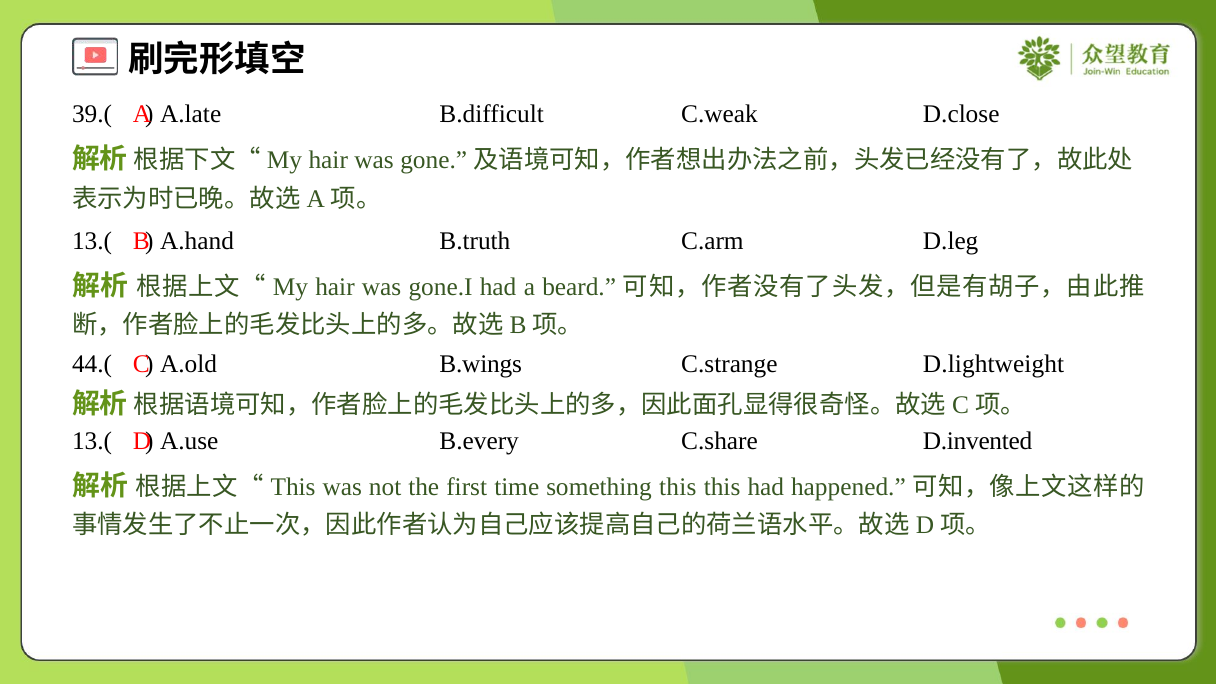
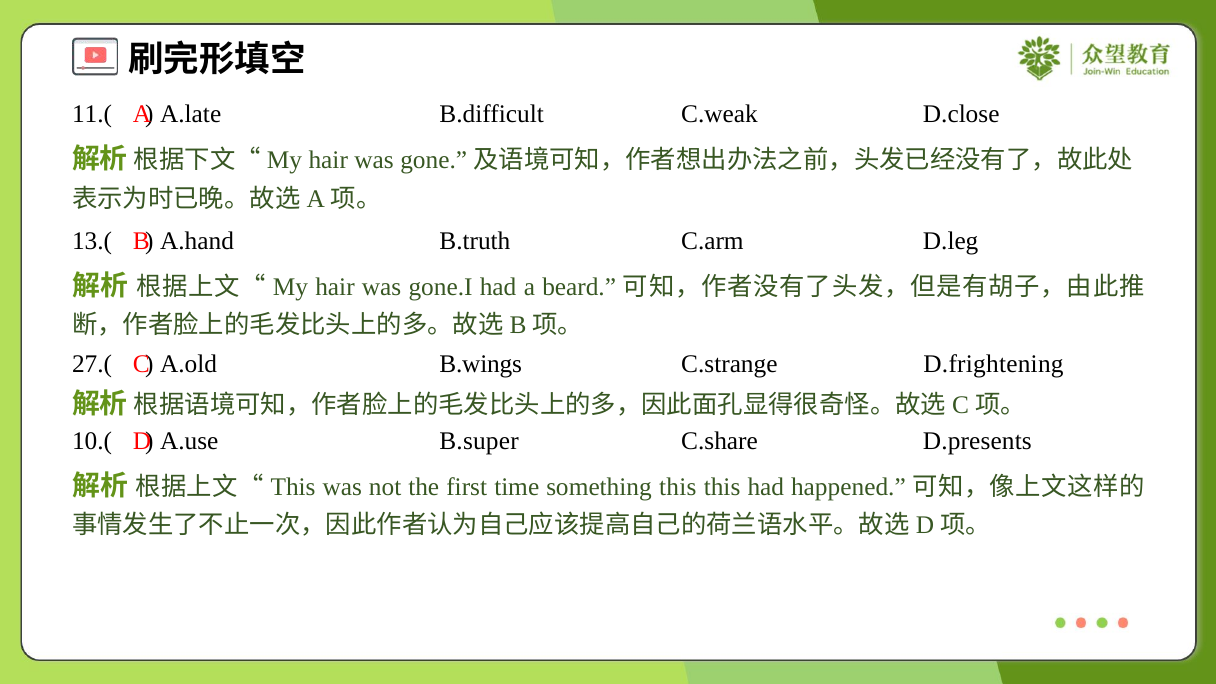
39.(: 39.( -> 11.(
44.(: 44.( -> 27.(
D.lightweight: D.lightweight -> D.frightening
13.( at (92, 441): 13.( -> 10.(
B.every: B.every -> B.super
D.invented: D.invented -> D.presents
